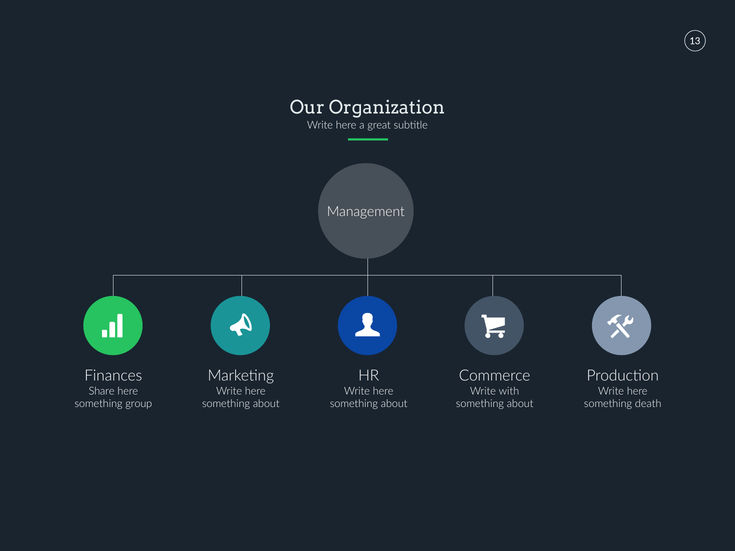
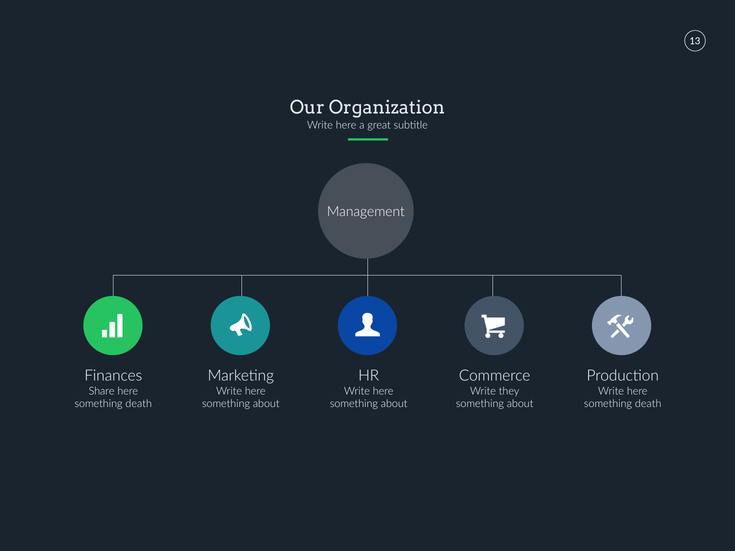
with: with -> they
group at (139, 404): group -> death
